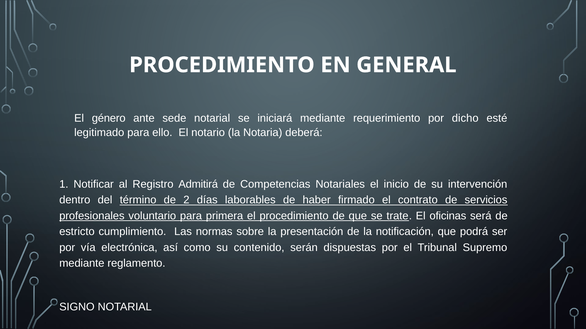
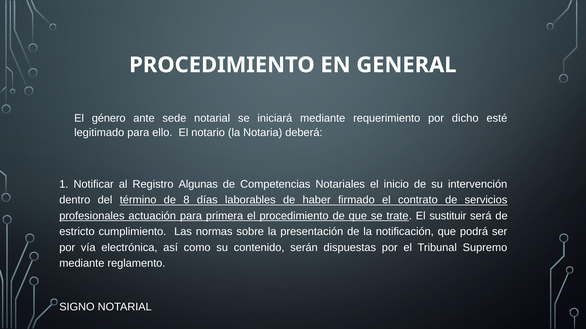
Admitirá: Admitirá -> Algunas
2: 2 -> 8
voluntario: voluntario -> actuación
oficinas: oficinas -> sustituir
